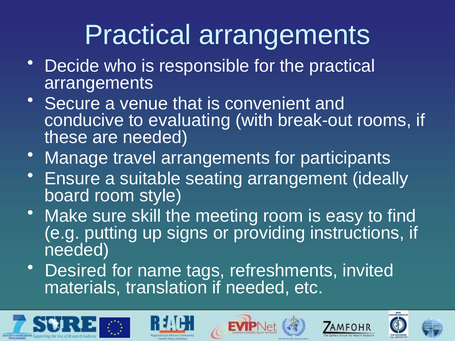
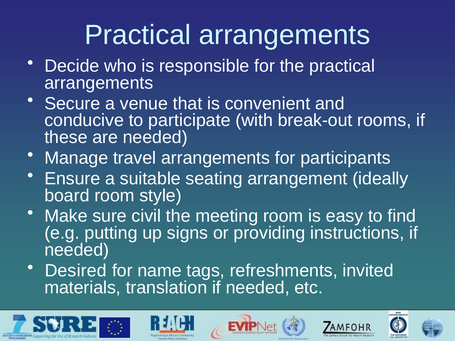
evaluating: evaluating -> participate
skill: skill -> civil
